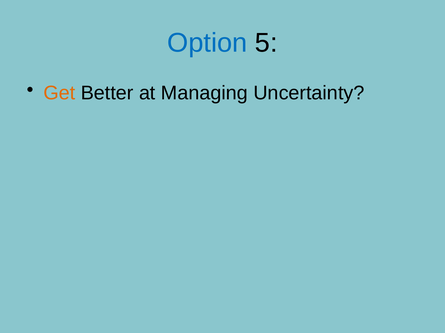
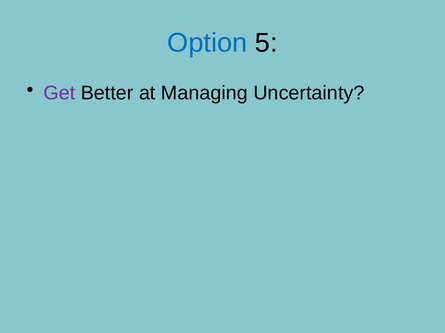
Get colour: orange -> purple
